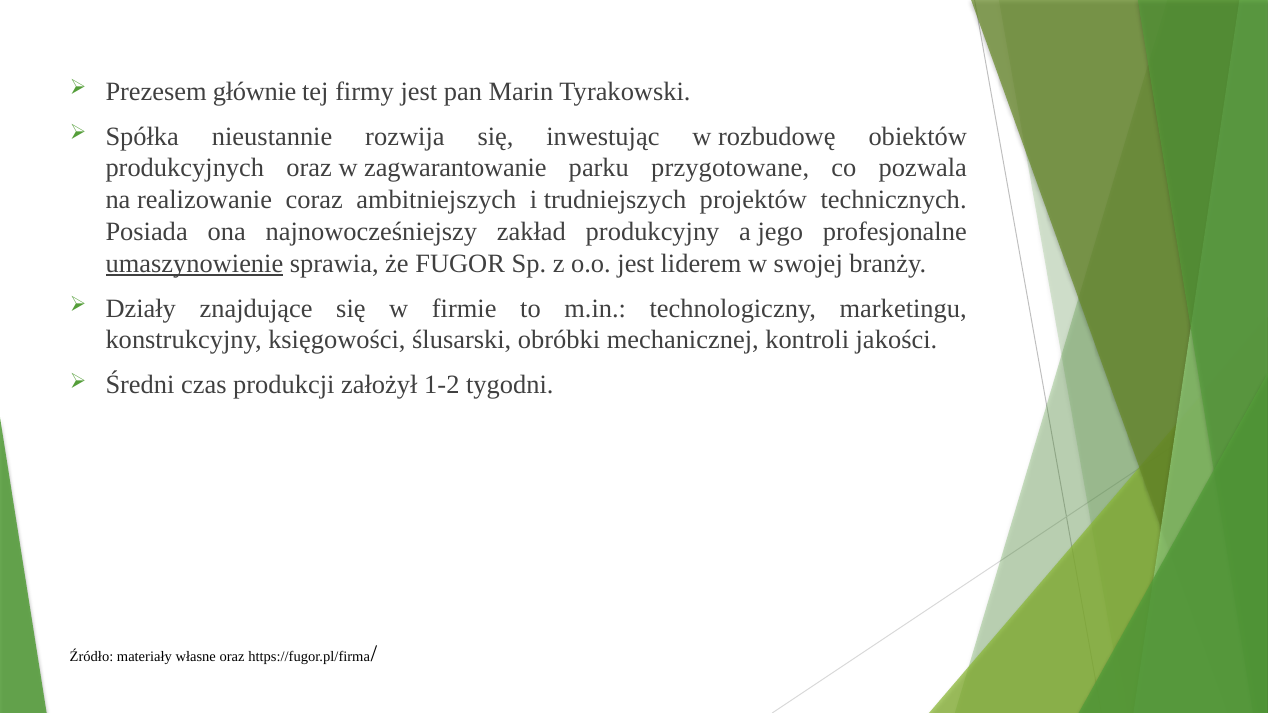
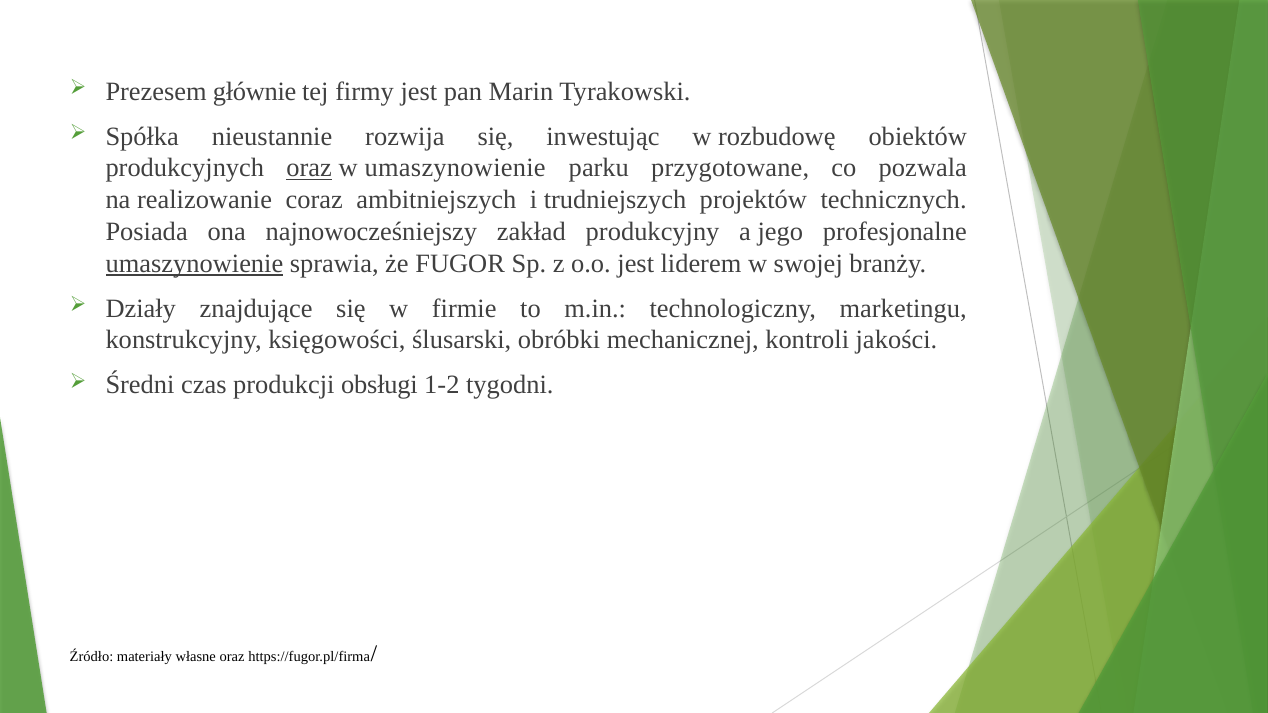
oraz at (309, 168) underline: none -> present
w zagwarantowanie: zagwarantowanie -> umaszynowienie
założył: założył -> obsługi
